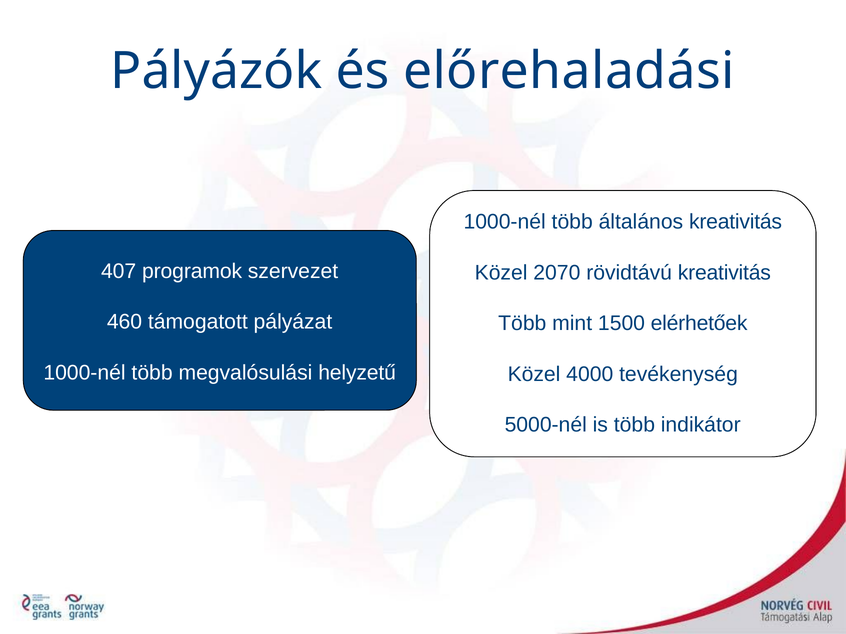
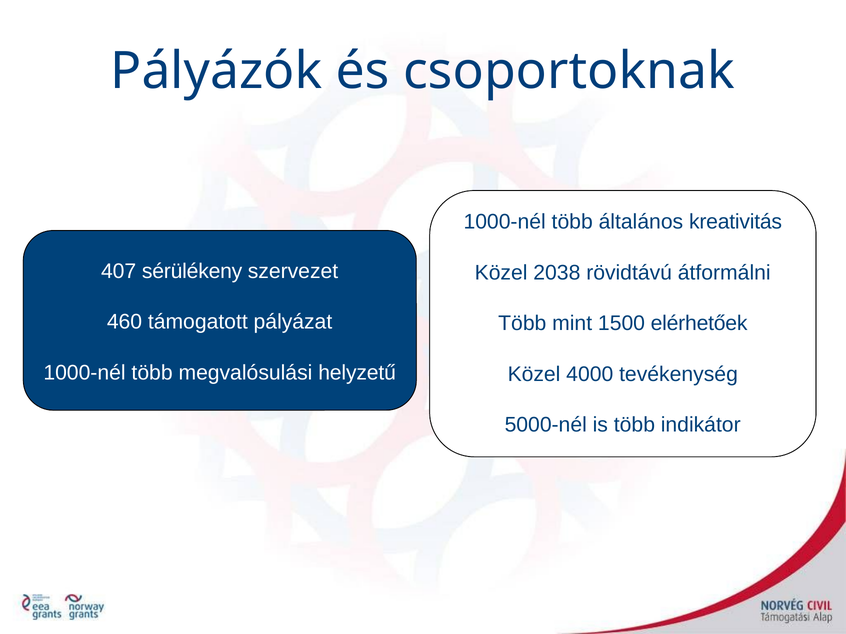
előrehaladási: előrehaladási -> csoportoknak
programok: programok -> sérülékeny
2070: 2070 -> 2038
rövidtávú kreativitás: kreativitás -> átformálni
